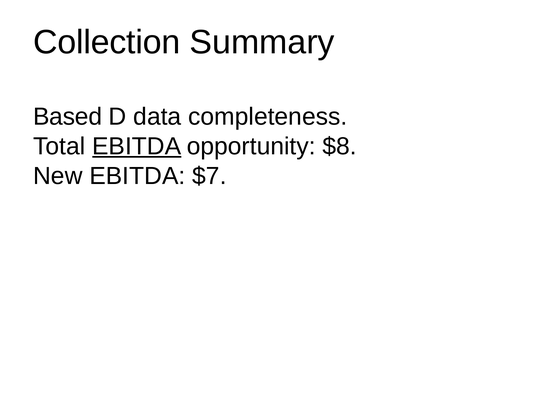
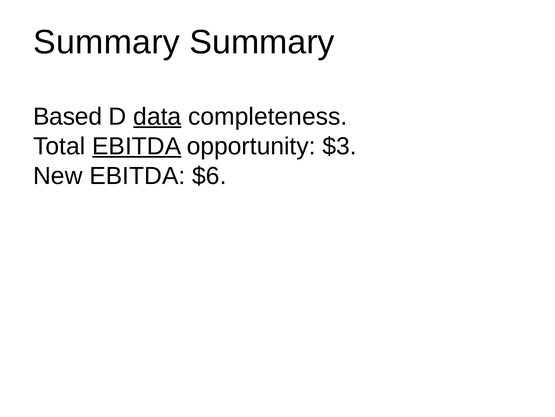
Collection at (107, 42): Collection -> Summary
data underline: none -> present
$8: $8 -> $3
$7: $7 -> $6
